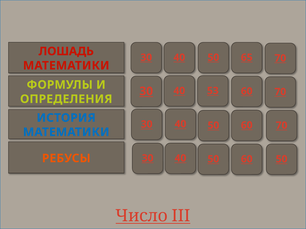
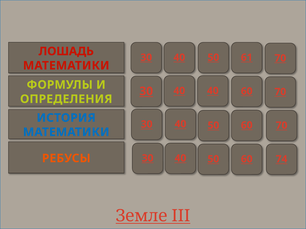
65: 65 -> 61
40 53: 53 -> 40
60 50: 50 -> 74
Число: Число -> Земле
